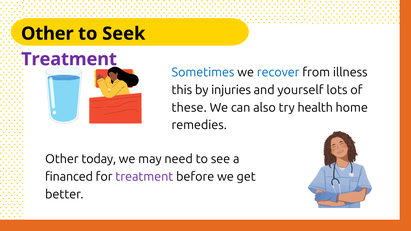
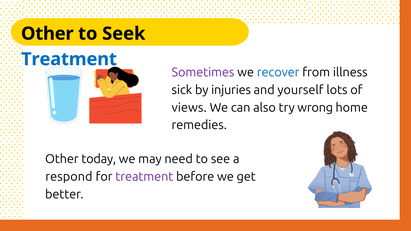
Treatment at (69, 59) colour: purple -> blue
Sometimes colour: blue -> purple
this: this -> sick
these: these -> views
health: health -> wrong
financed: financed -> respond
